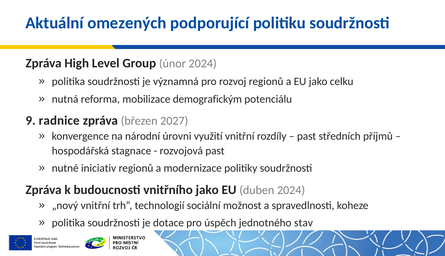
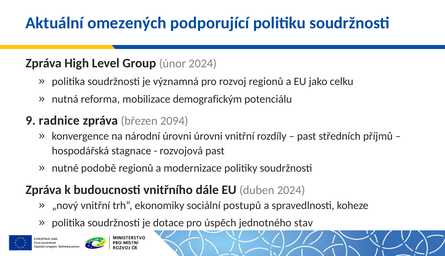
2027: 2027 -> 2094
úrovni využití: využití -> úrovni
iniciativ: iniciativ -> podobě
vnitřního jako: jako -> dále
technologií: technologií -> ekonomiky
možnost: možnost -> postupů
